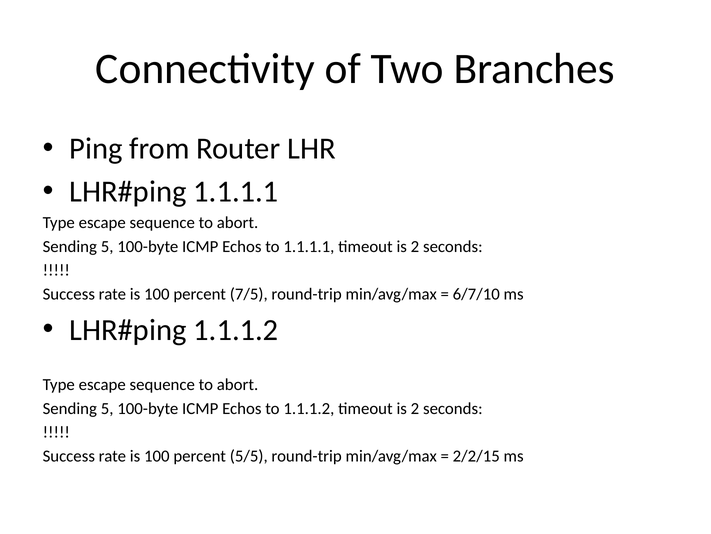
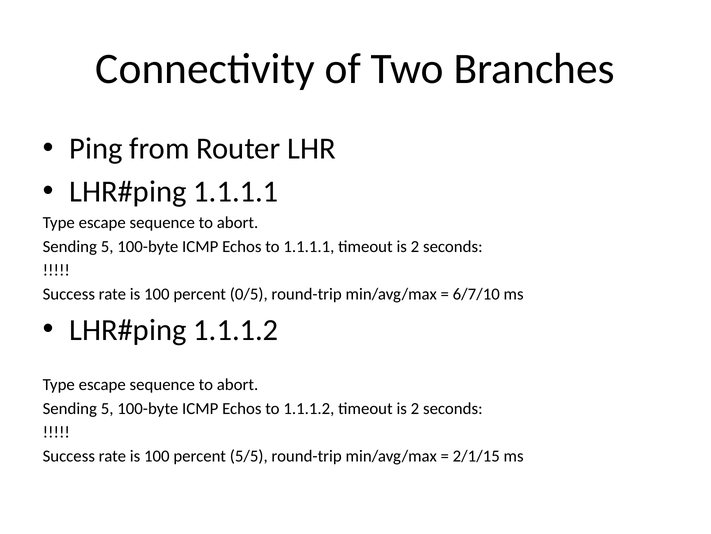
7/5: 7/5 -> 0/5
2/2/15: 2/2/15 -> 2/1/15
